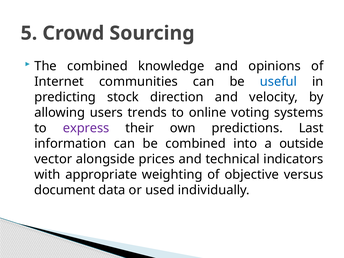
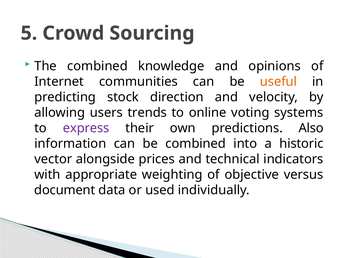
useful colour: blue -> orange
Last: Last -> Also
outside: outside -> historic
